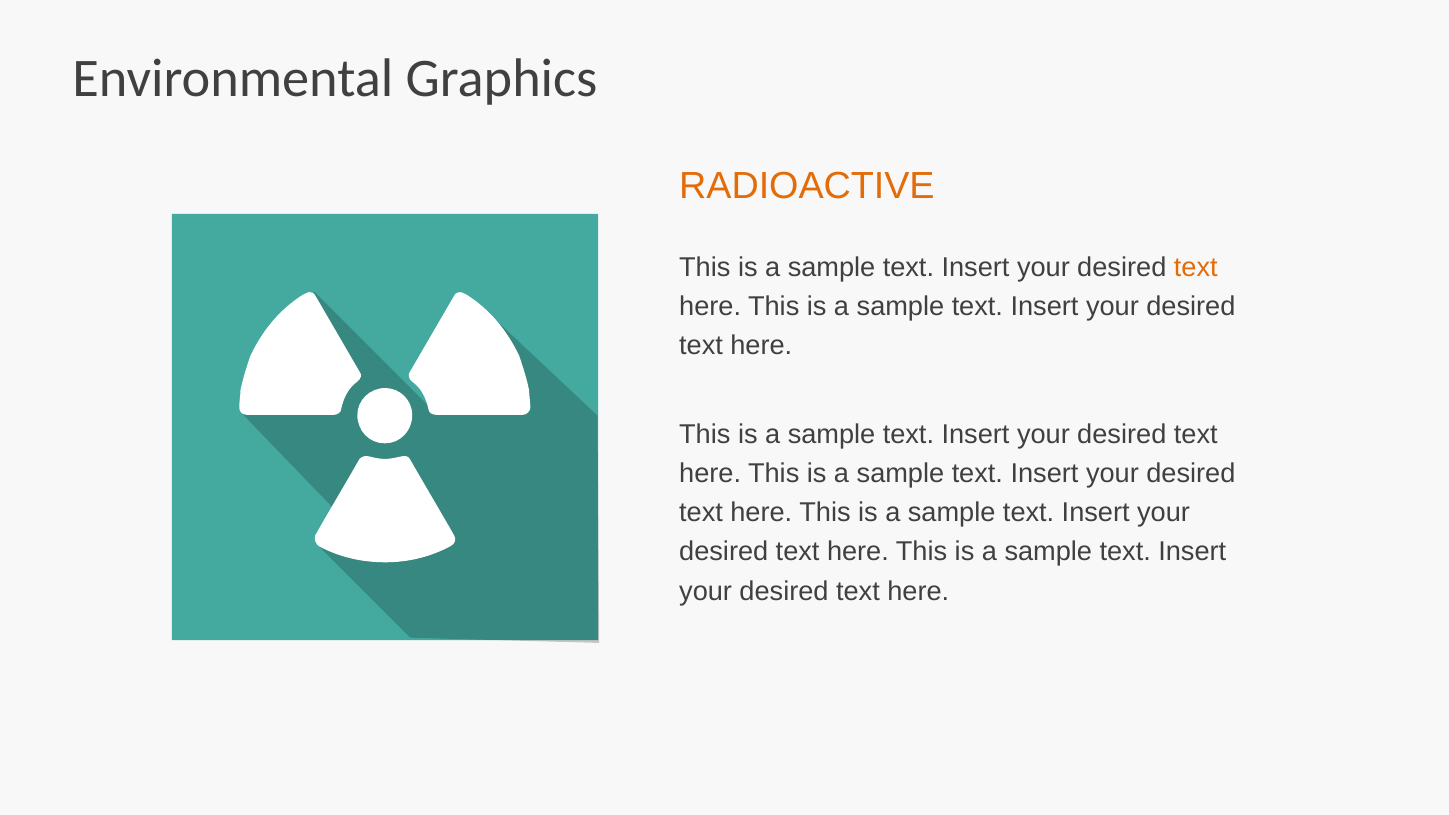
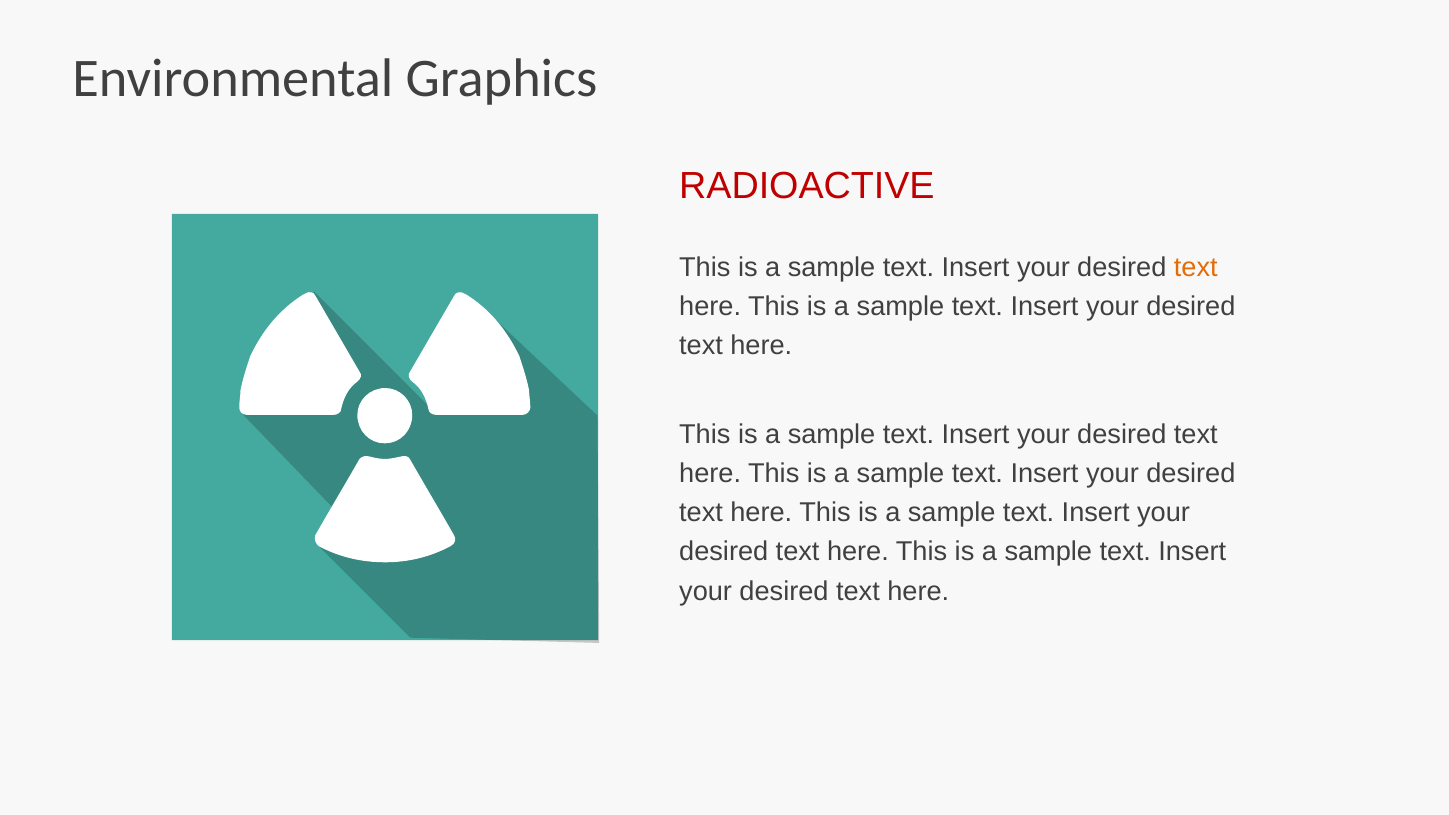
RADIOACTIVE colour: orange -> red
